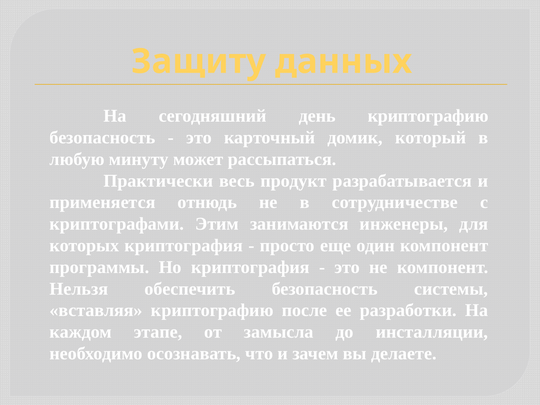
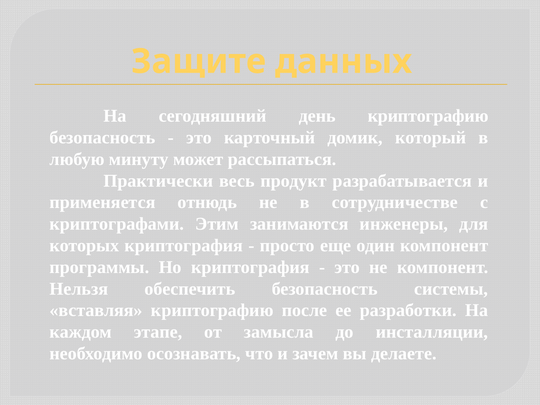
Защиту: Защиту -> Защите
